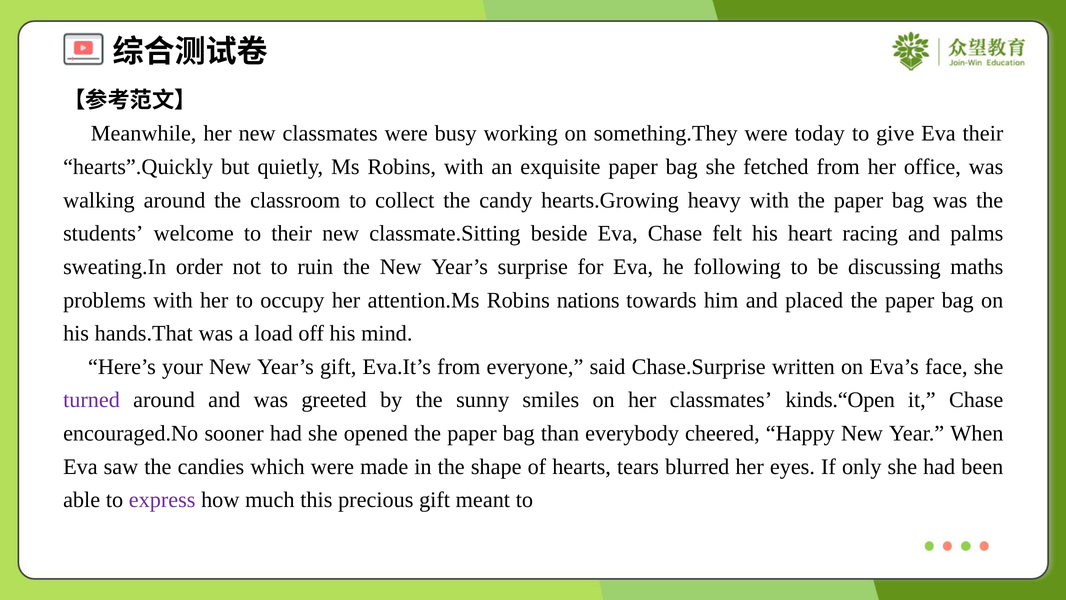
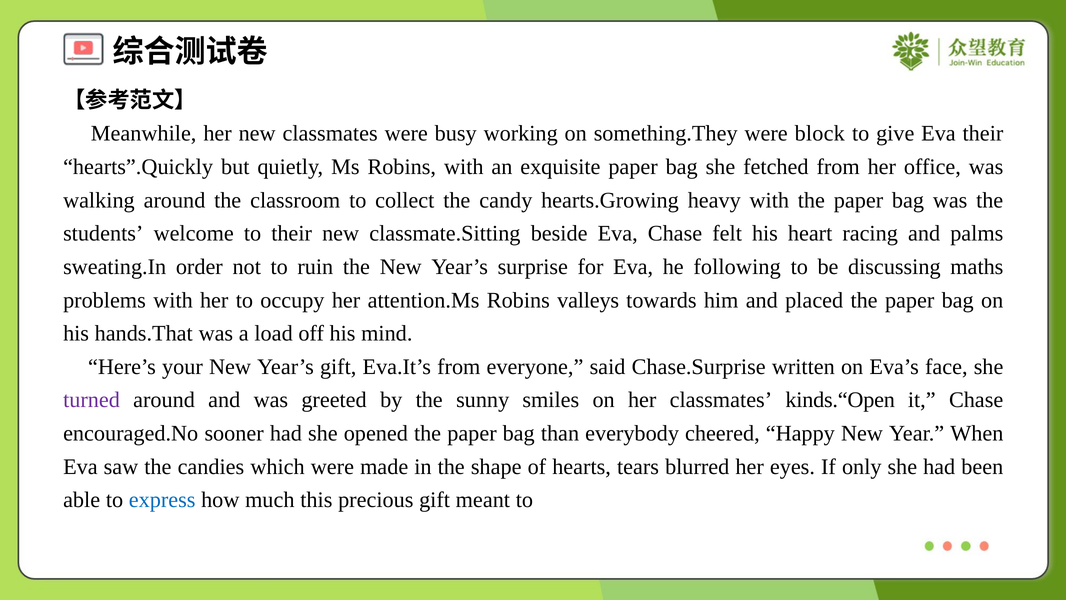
today: today -> block
nations: nations -> valleys
express colour: purple -> blue
